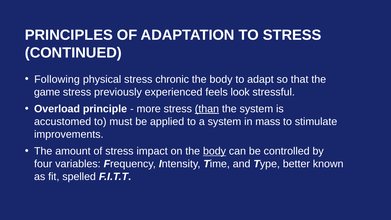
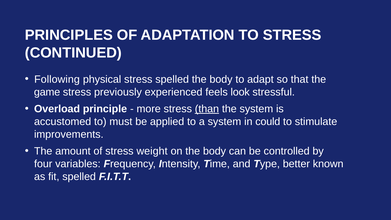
stress chronic: chronic -> spelled
mass: mass -> could
impact: impact -> weight
body at (214, 151) underline: present -> none
